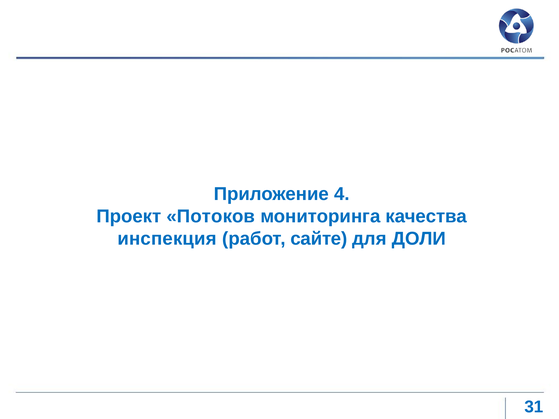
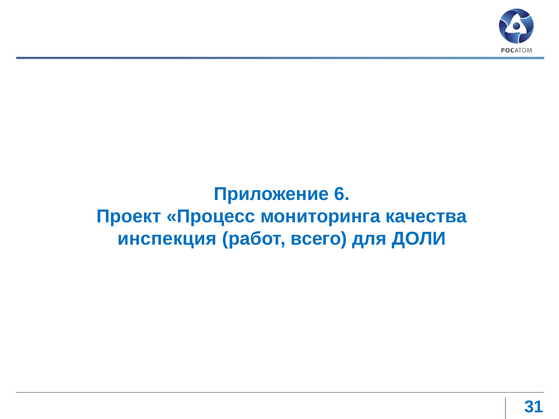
4: 4 -> 6
Потоков: Потоков -> Процесс
сайте: сайте -> всего
